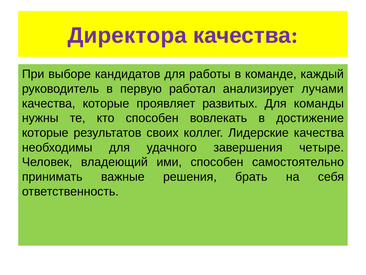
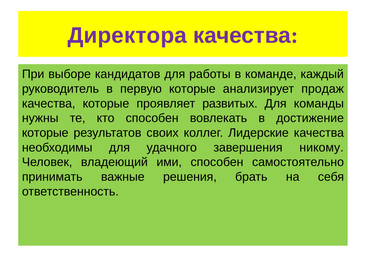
первую работал: работал -> которые
лучами: лучами -> продаж
четыре: четыре -> никому
